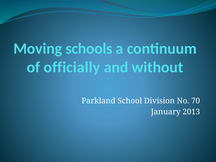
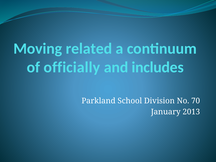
schools: schools -> related
without: without -> includes
